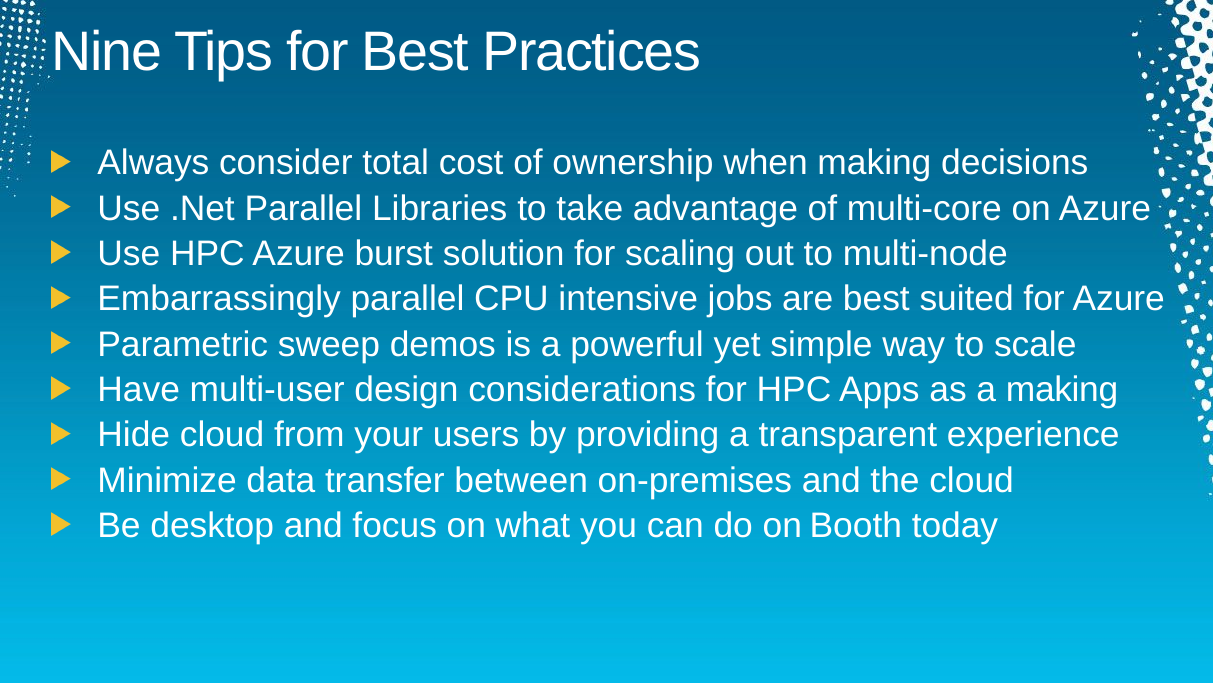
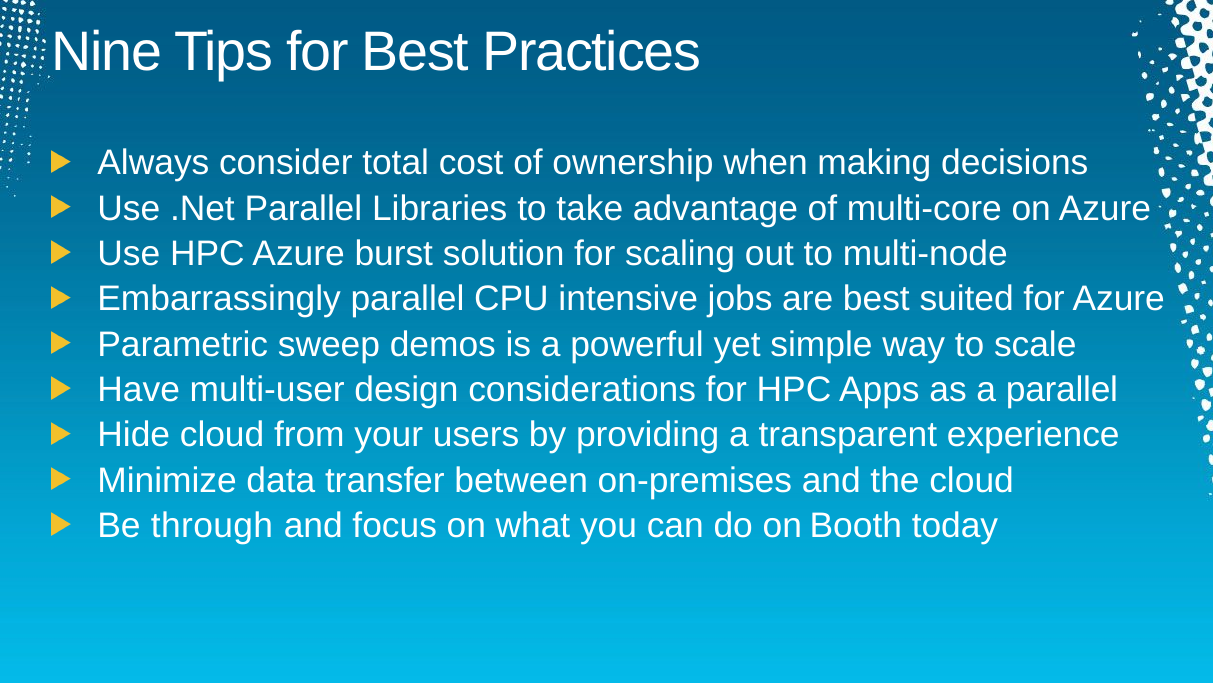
a making: making -> parallel
desktop: desktop -> through
